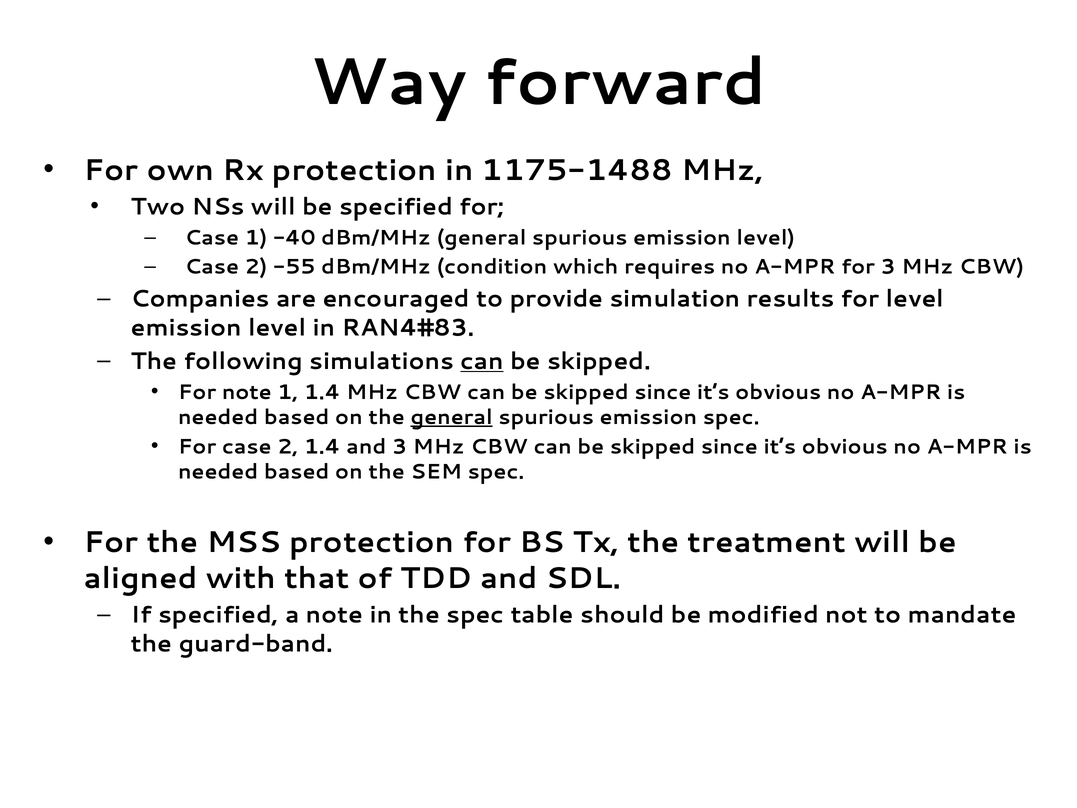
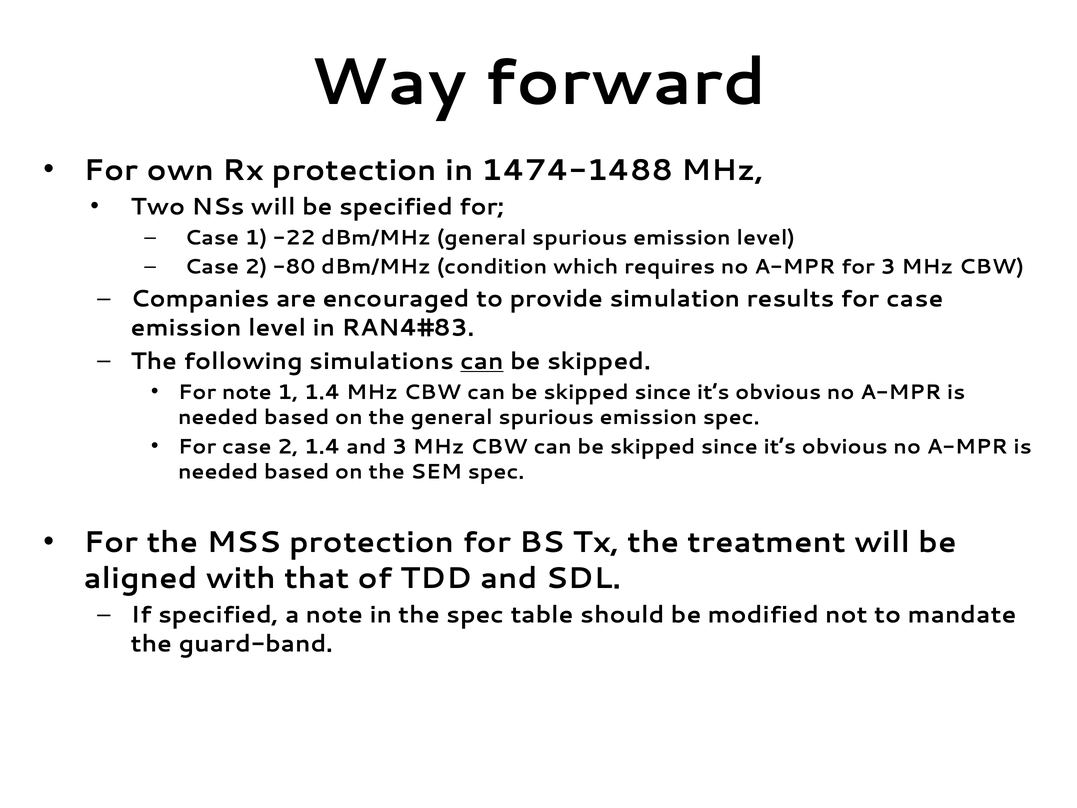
1175-1488: 1175-1488 -> 1474-1488
-40: -40 -> -22
-55: -55 -> -80
results for level: level -> case
general at (452, 417) underline: present -> none
